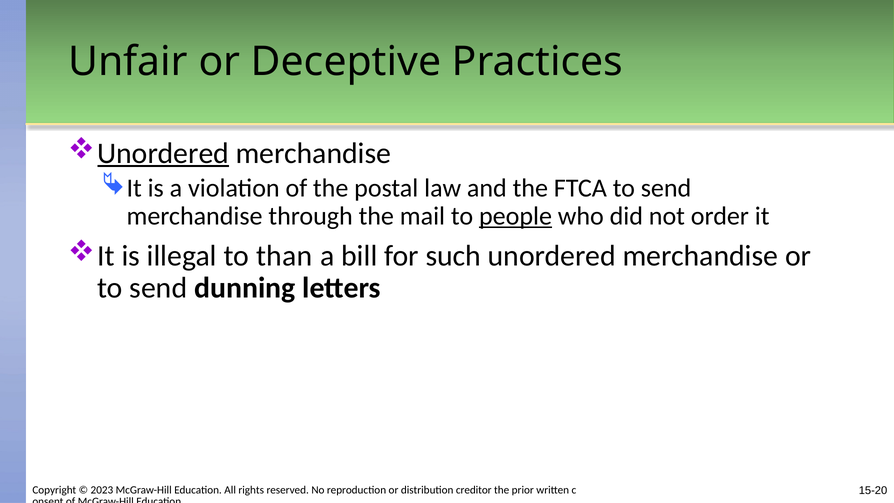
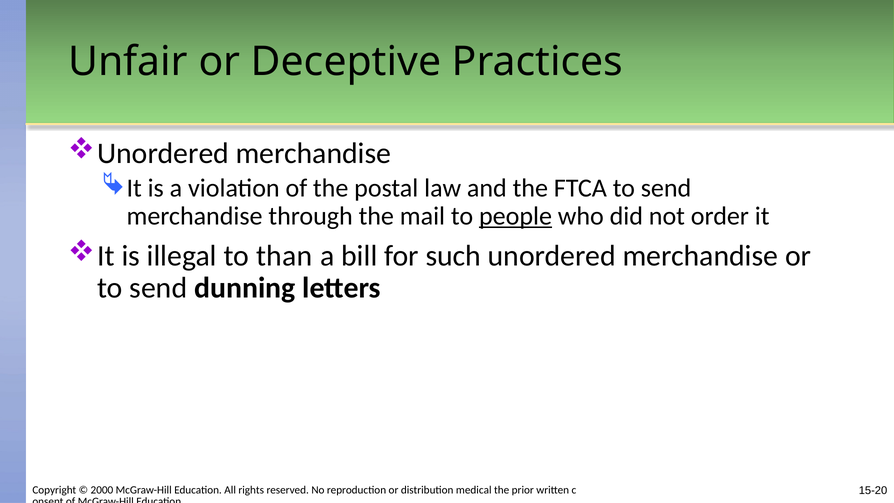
Unordered at (163, 153) underline: present -> none
2023: 2023 -> 2000
creditor: creditor -> medical
